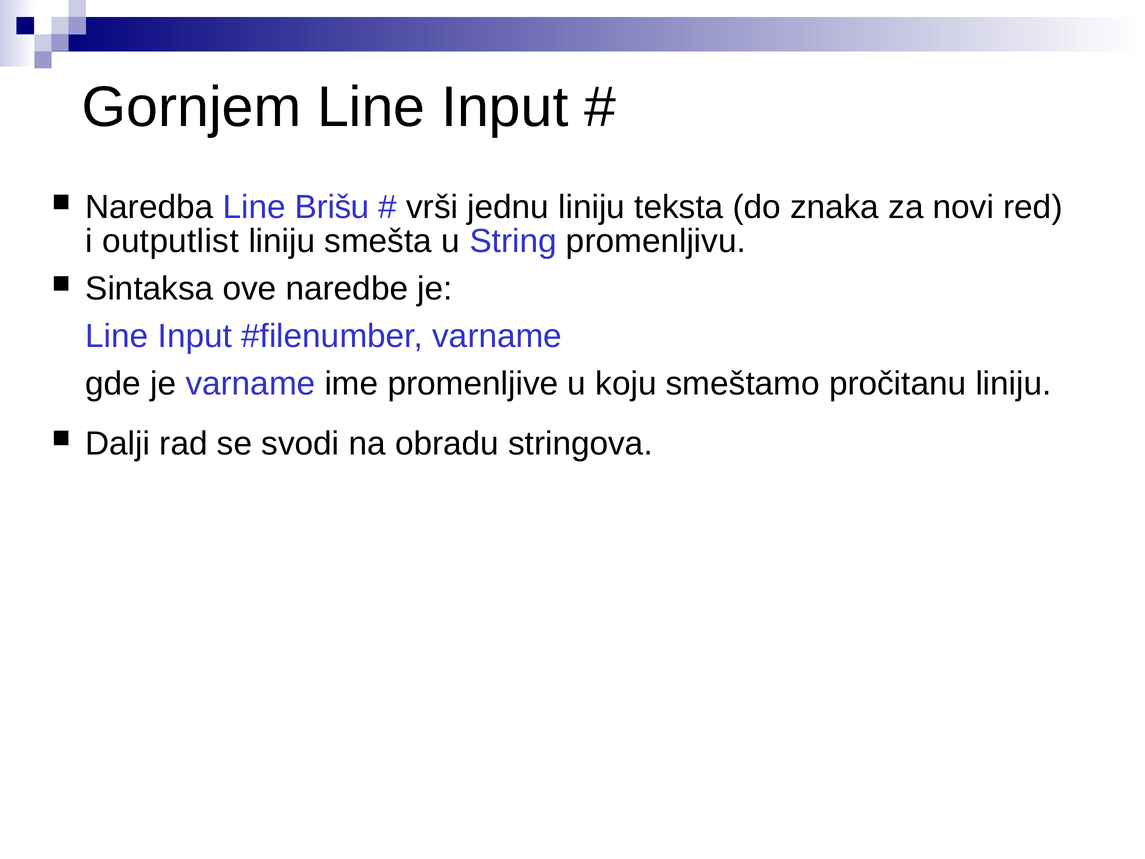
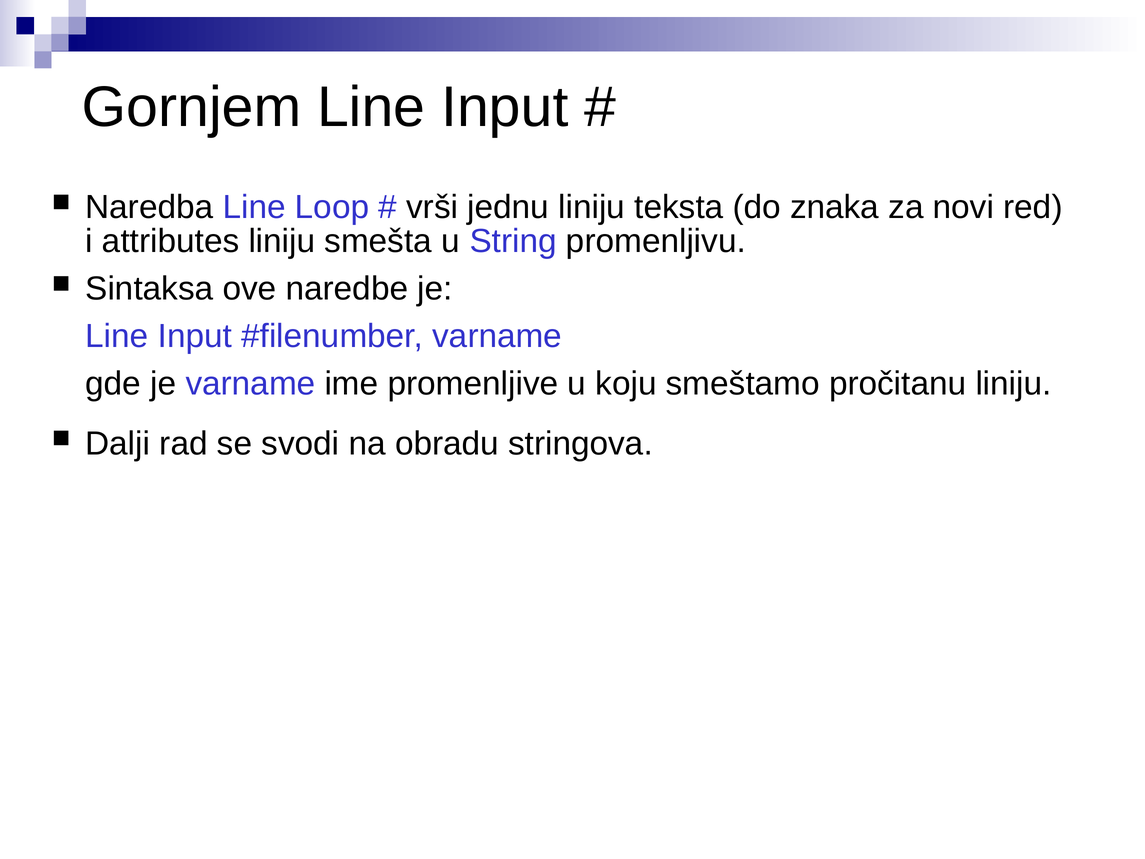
Brišu: Brišu -> Loop
outputlist: outputlist -> attributes
